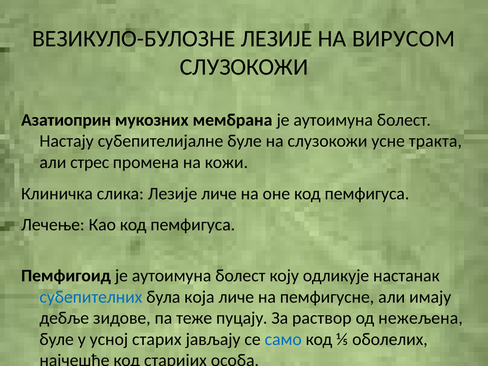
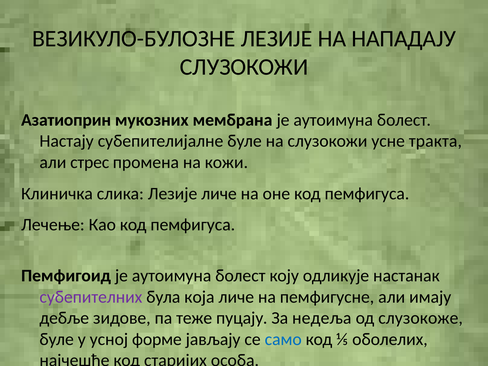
ВИРУСОМ: ВИРУСОМ -> НАПАДАЈУ
субепителних colour: blue -> purple
раствор: раствор -> недеља
нежељена: нежељена -> слузокоже
старих: старих -> форме
